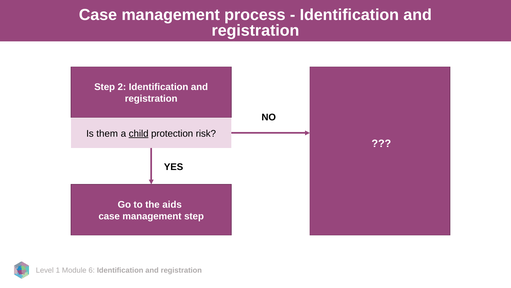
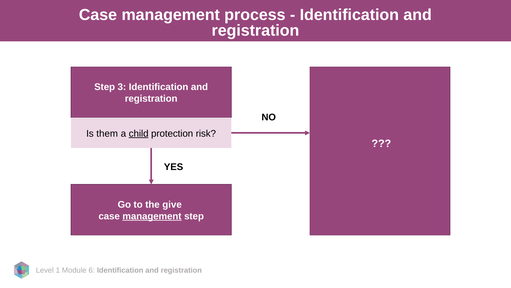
2: 2 -> 3
aids: aids -> give
management at (152, 216) underline: none -> present
